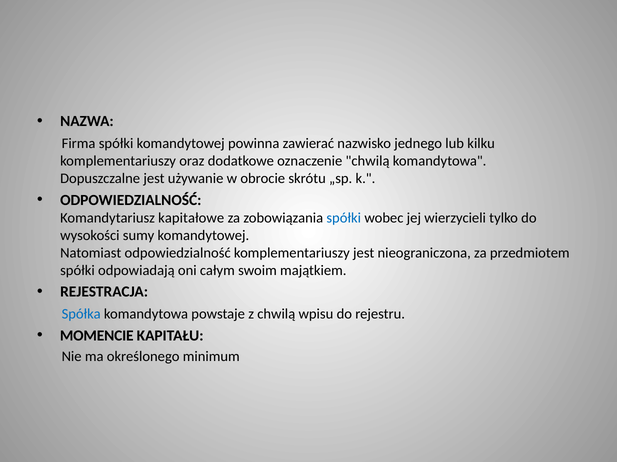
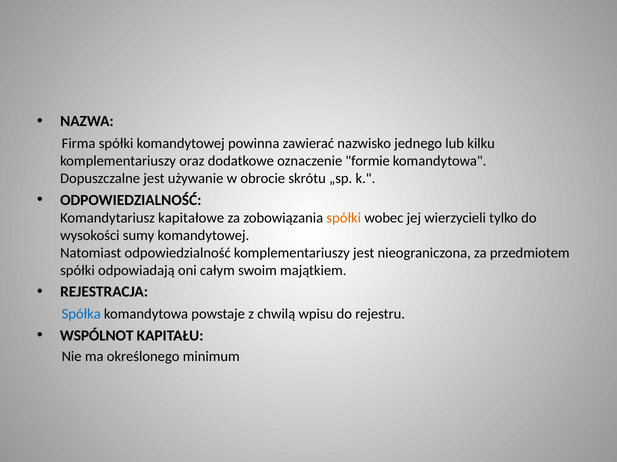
oznaczenie chwilą: chwilą -> formie
spółki at (344, 218) colour: blue -> orange
MOMENCIE: MOMENCIE -> WSPÓLNOT
